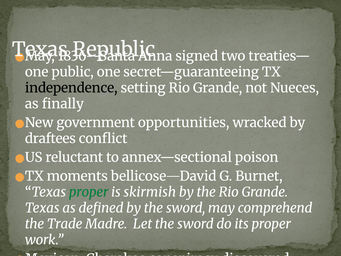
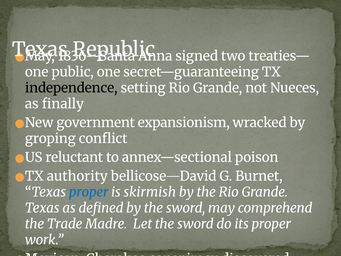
opportunities: opportunities -> expansionism
draftees: draftees -> groping
moments: moments -> authority
proper at (89, 192) colour: green -> blue
